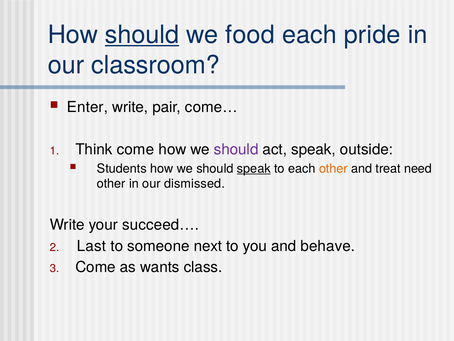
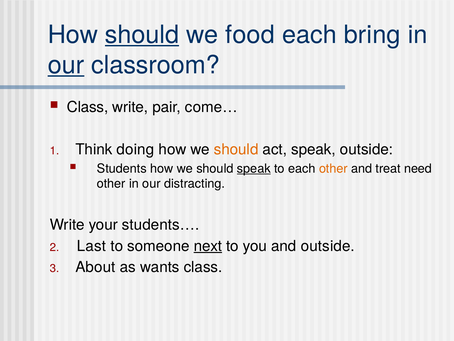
pride: pride -> bring
our at (66, 65) underline: none -> present
Enter at (87, 107): Enter -> Class
Think come: come -> doing
should at (236, 149) colour: purple -> orange
dismissed: dismissed -> distracting
succeed…: succeed… -> students…
next underline: none -> present
and behave: behave -> outside
Come at (96, 267): Come -> About
